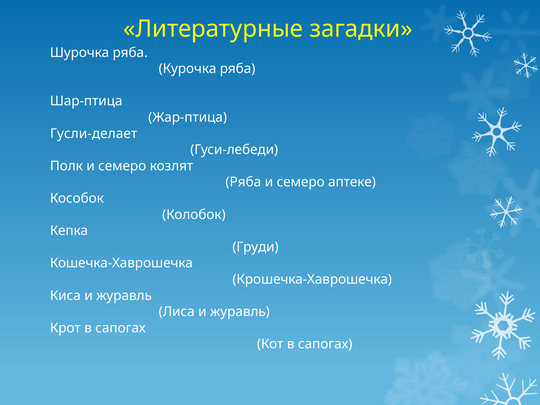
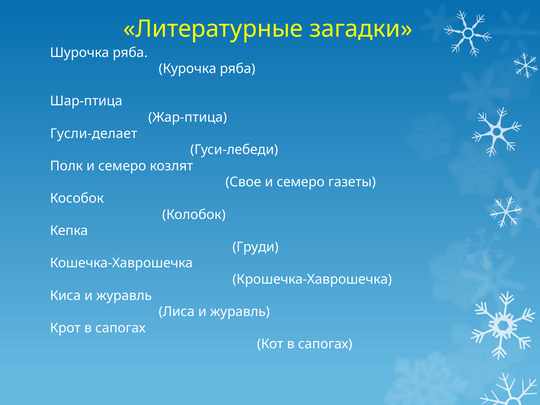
Ряба at (243, 182): Ряба -> Свое
аптеке: аптеке -> газеты
